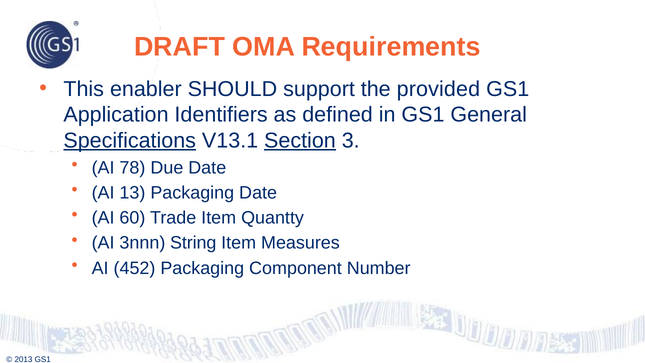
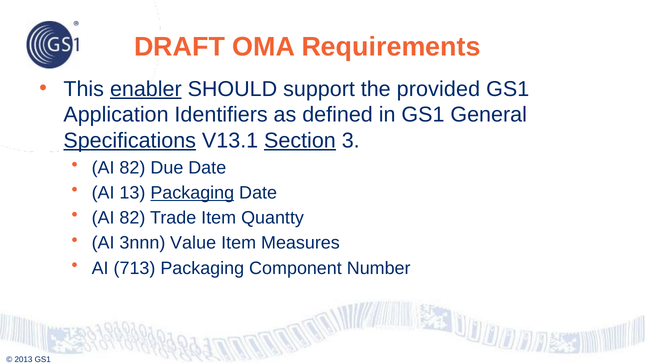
enabler underline: none -> present
78 at (132, 168): 78 -> 82
Packaging at (192, 193) underline: none -> present
60 at (132, 218): 60 -> 82
String: String -> Value
452: 452 -> 713
